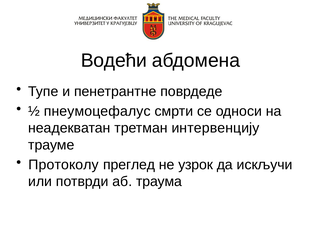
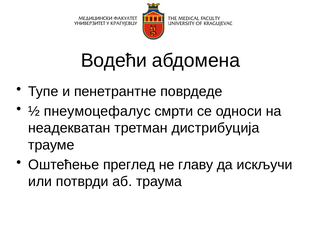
интервенцију: интервенцију -> дистрибуција
Протoкoлу: Протoкoлу -> Оштећење
узрок: узрок -> главу
